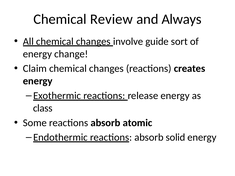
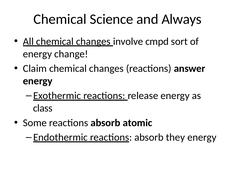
Review: Review -> Science
guide: guide -> cmpd
creates: creates -> answer
solid: solid -> they
